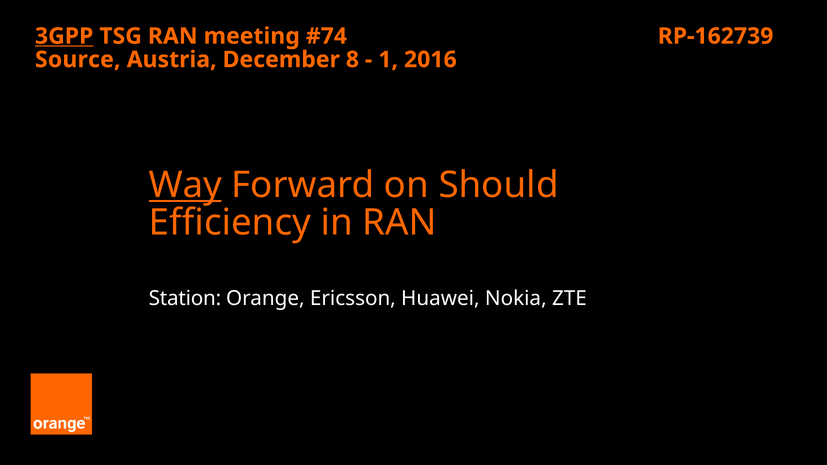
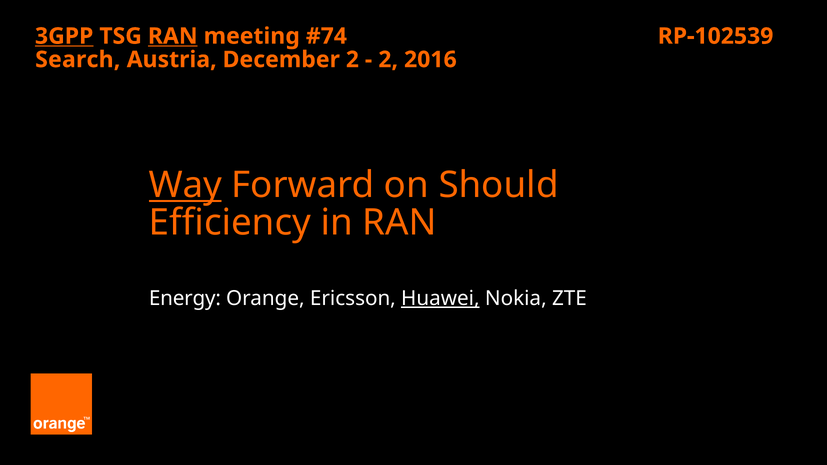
RAN at (173, 36) underline: none -> present
RP-162739: RP-162739 -> RP-102539
Source: Source -> Search
December 8: 8 -> 2
1 at (388, 60): 1 -> 2
Station: Station -> Energy
Huawei underline: none -> present
